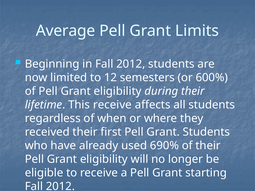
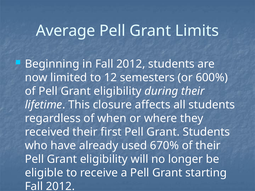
This receive: receive -> closure
690%: 690% -> 670%
